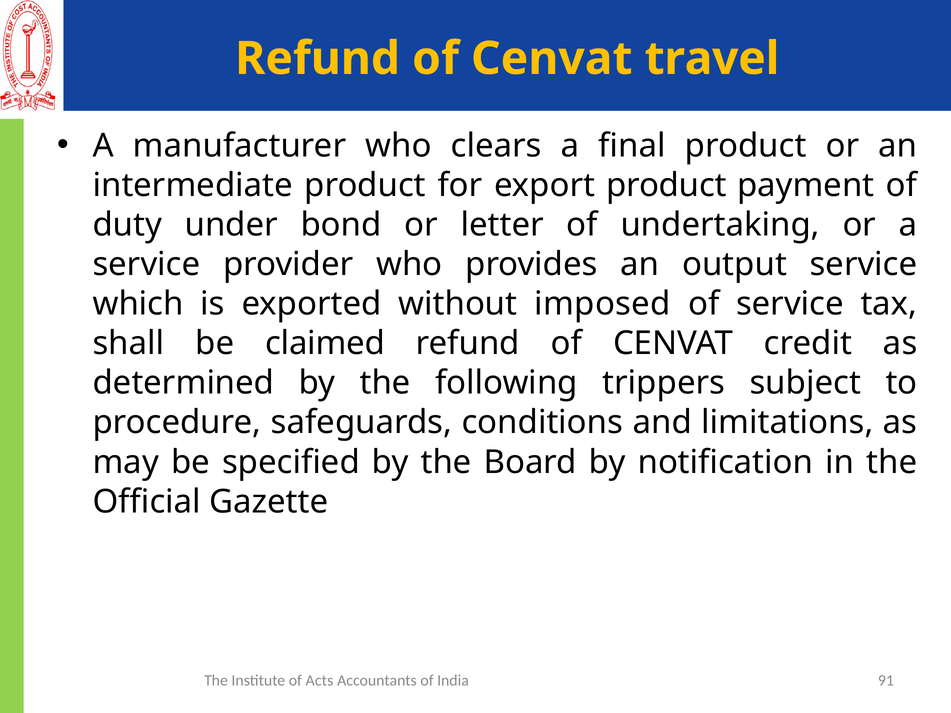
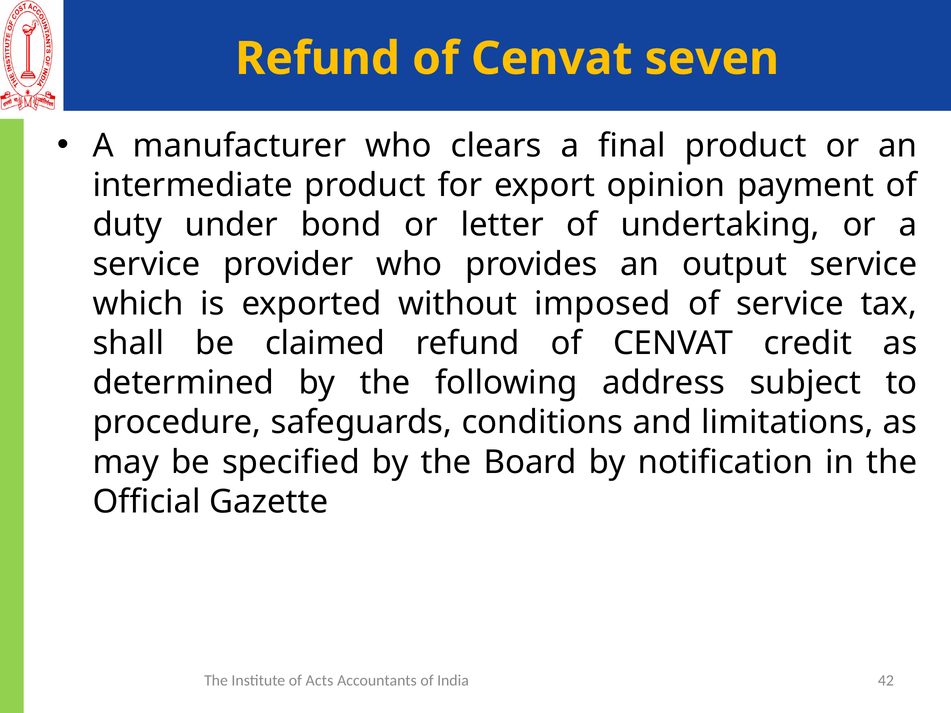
travel: travel -> seven
export product: product -> opinion
trippers: trippers -> address
91: 91 -> 42
